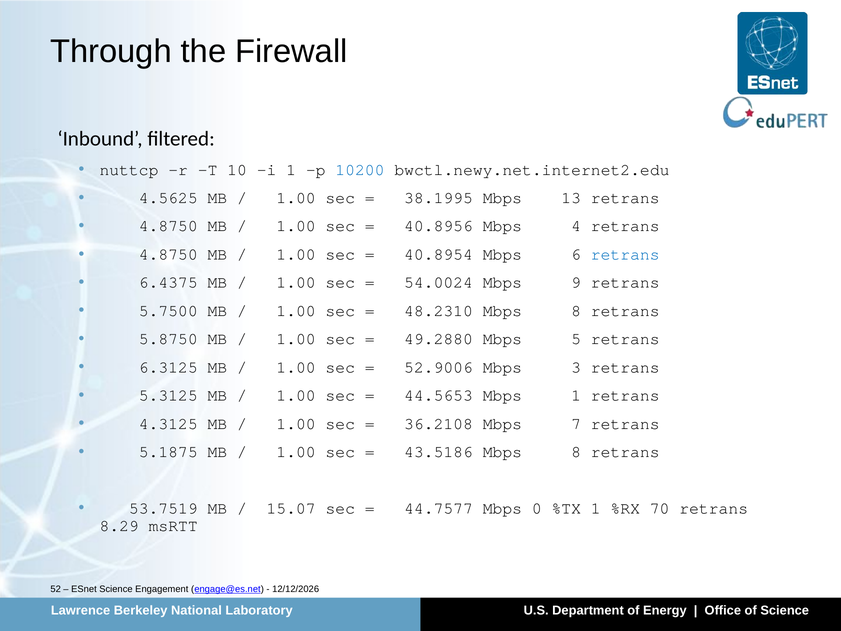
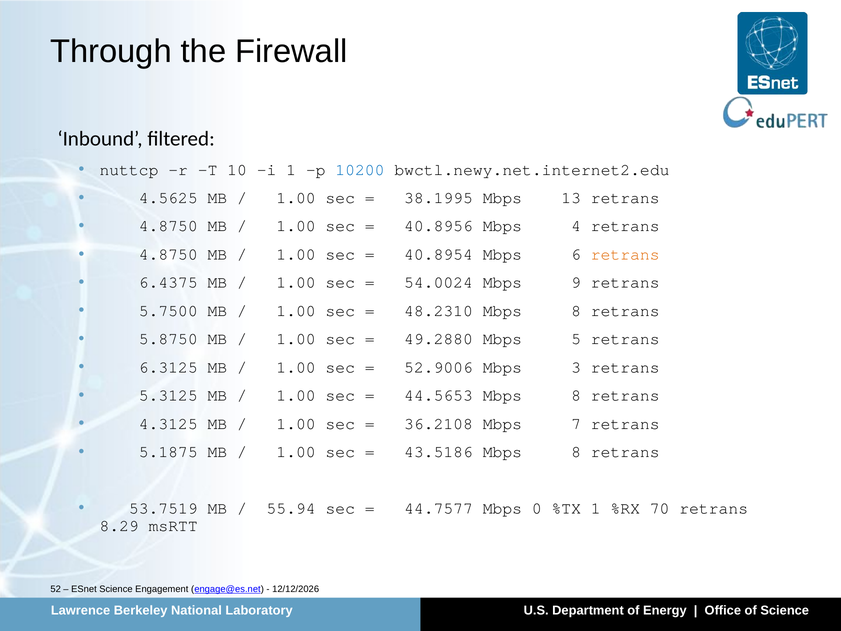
retrans at (625, 254) colour: blue -> orange
44.5653 Mbps 1: 1 -> 8
15.07: 15.07 -> 55.94
